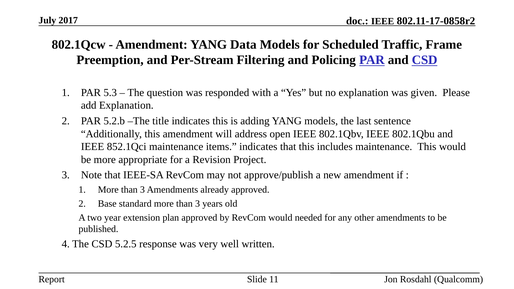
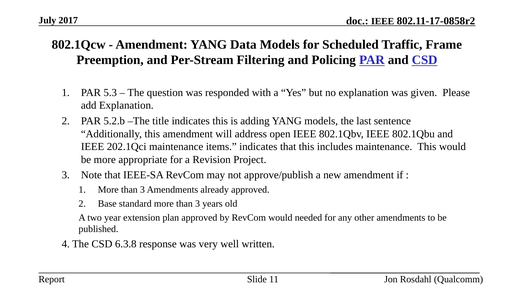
852.1Qci: 852.1Qci -> 202.1Qci
5.2.5: 5.2.5 -> 6.3.8
